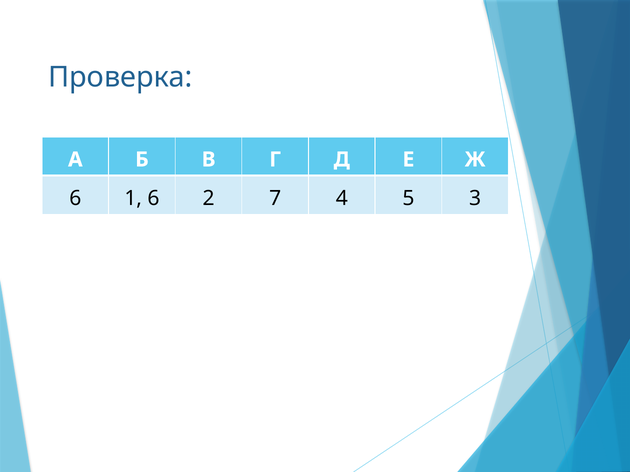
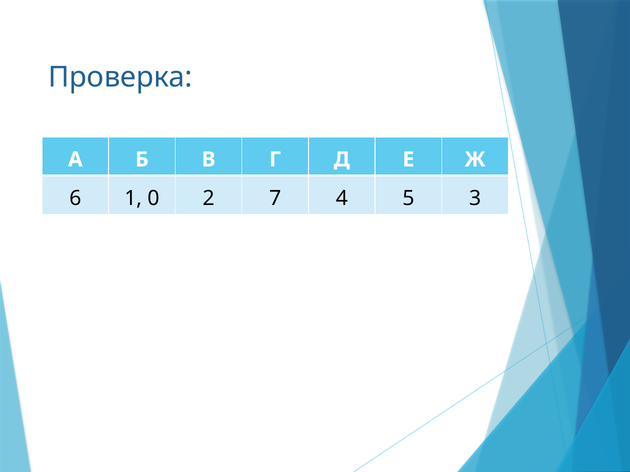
1 6: 6 -> 0
